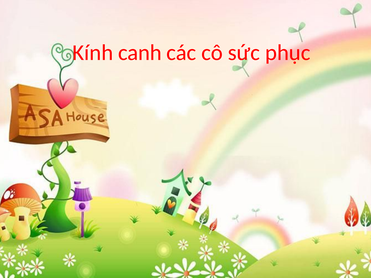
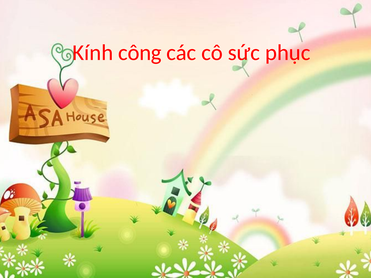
canh: canh -> công
